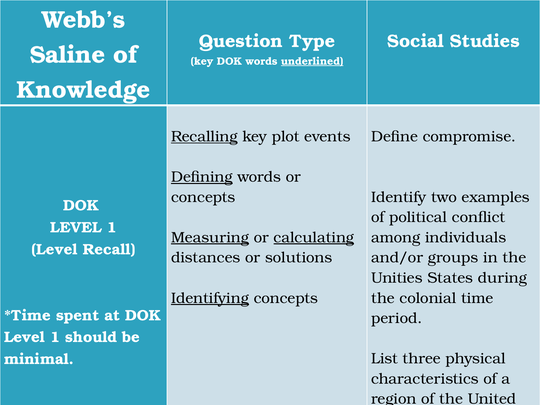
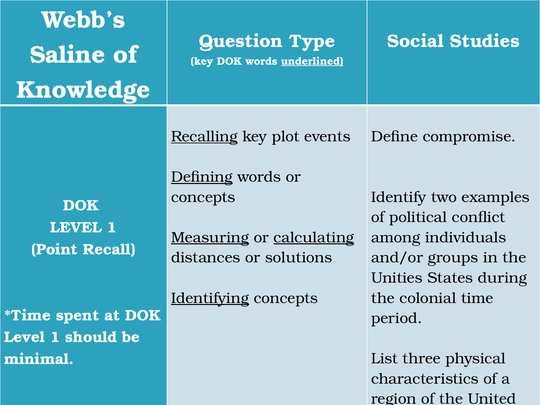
Level at (55, 250): Level -> Point
